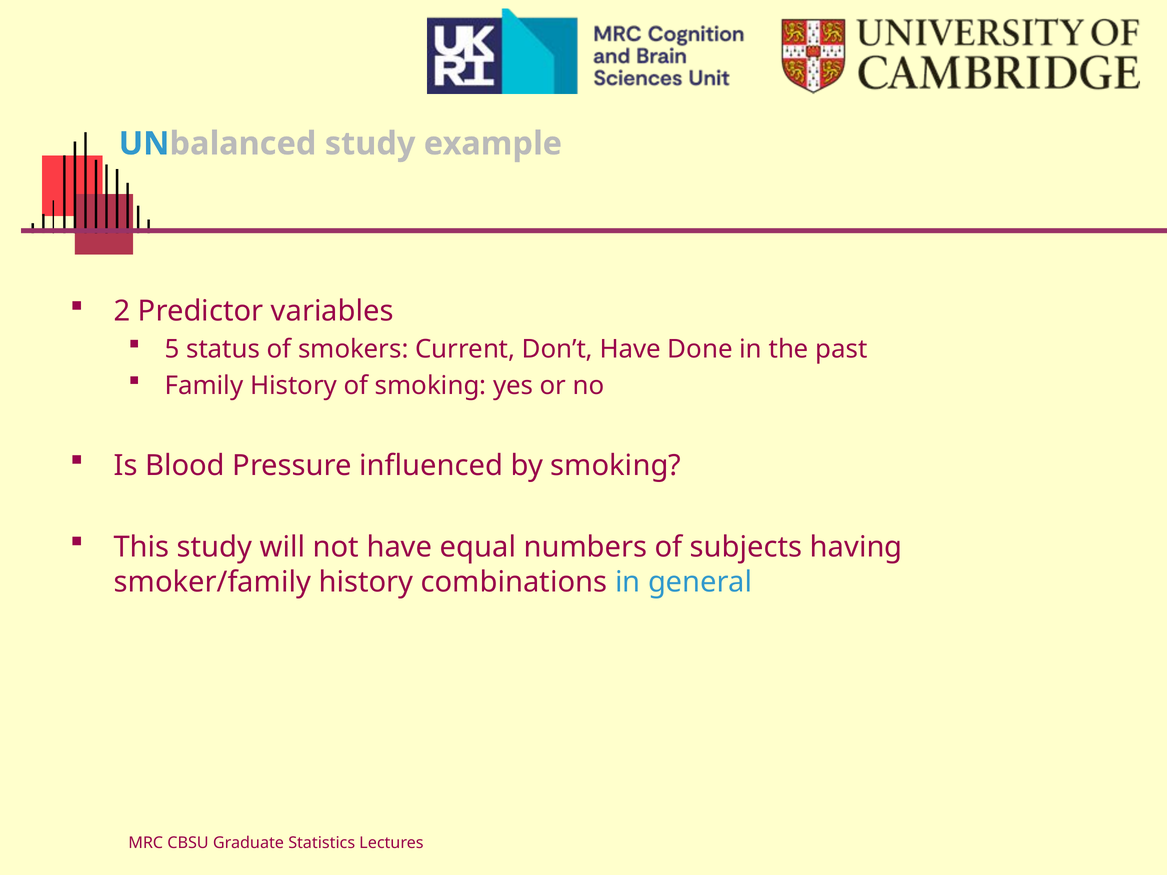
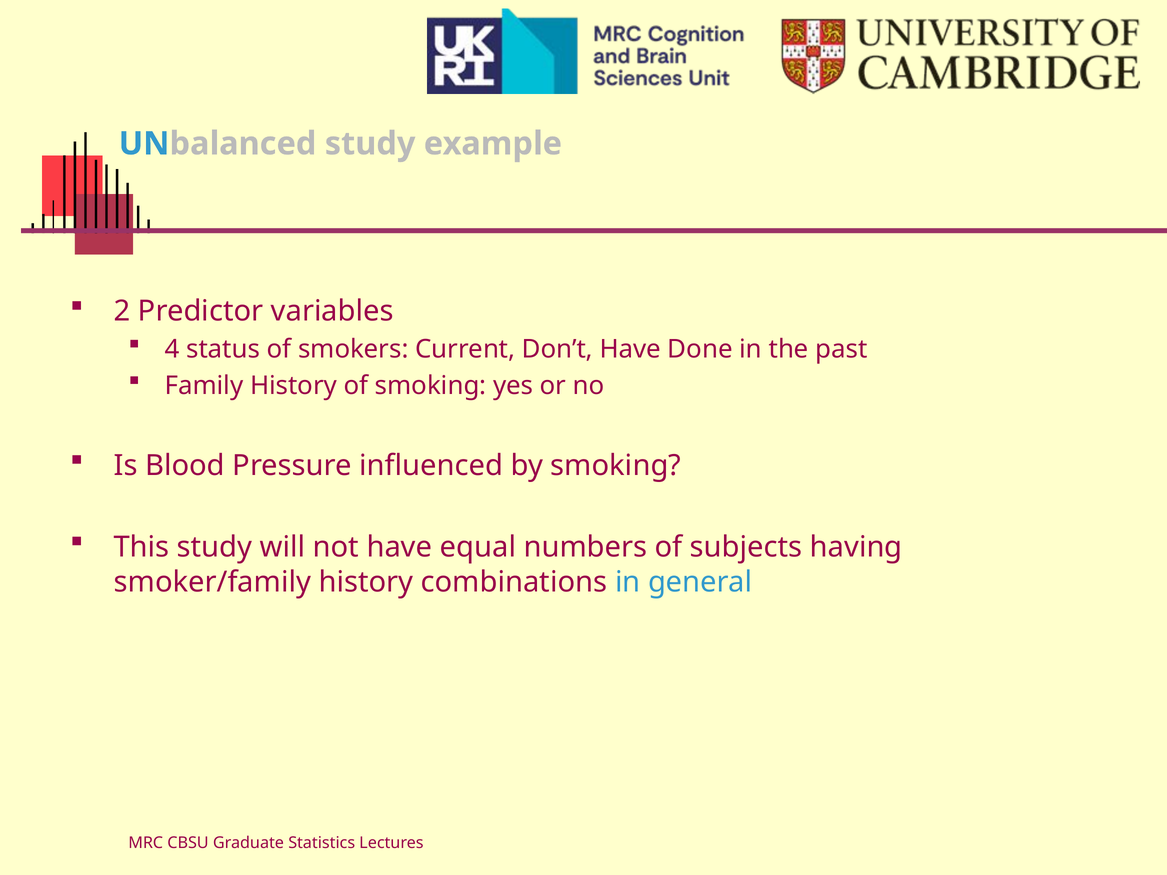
5: 5 -> 4
